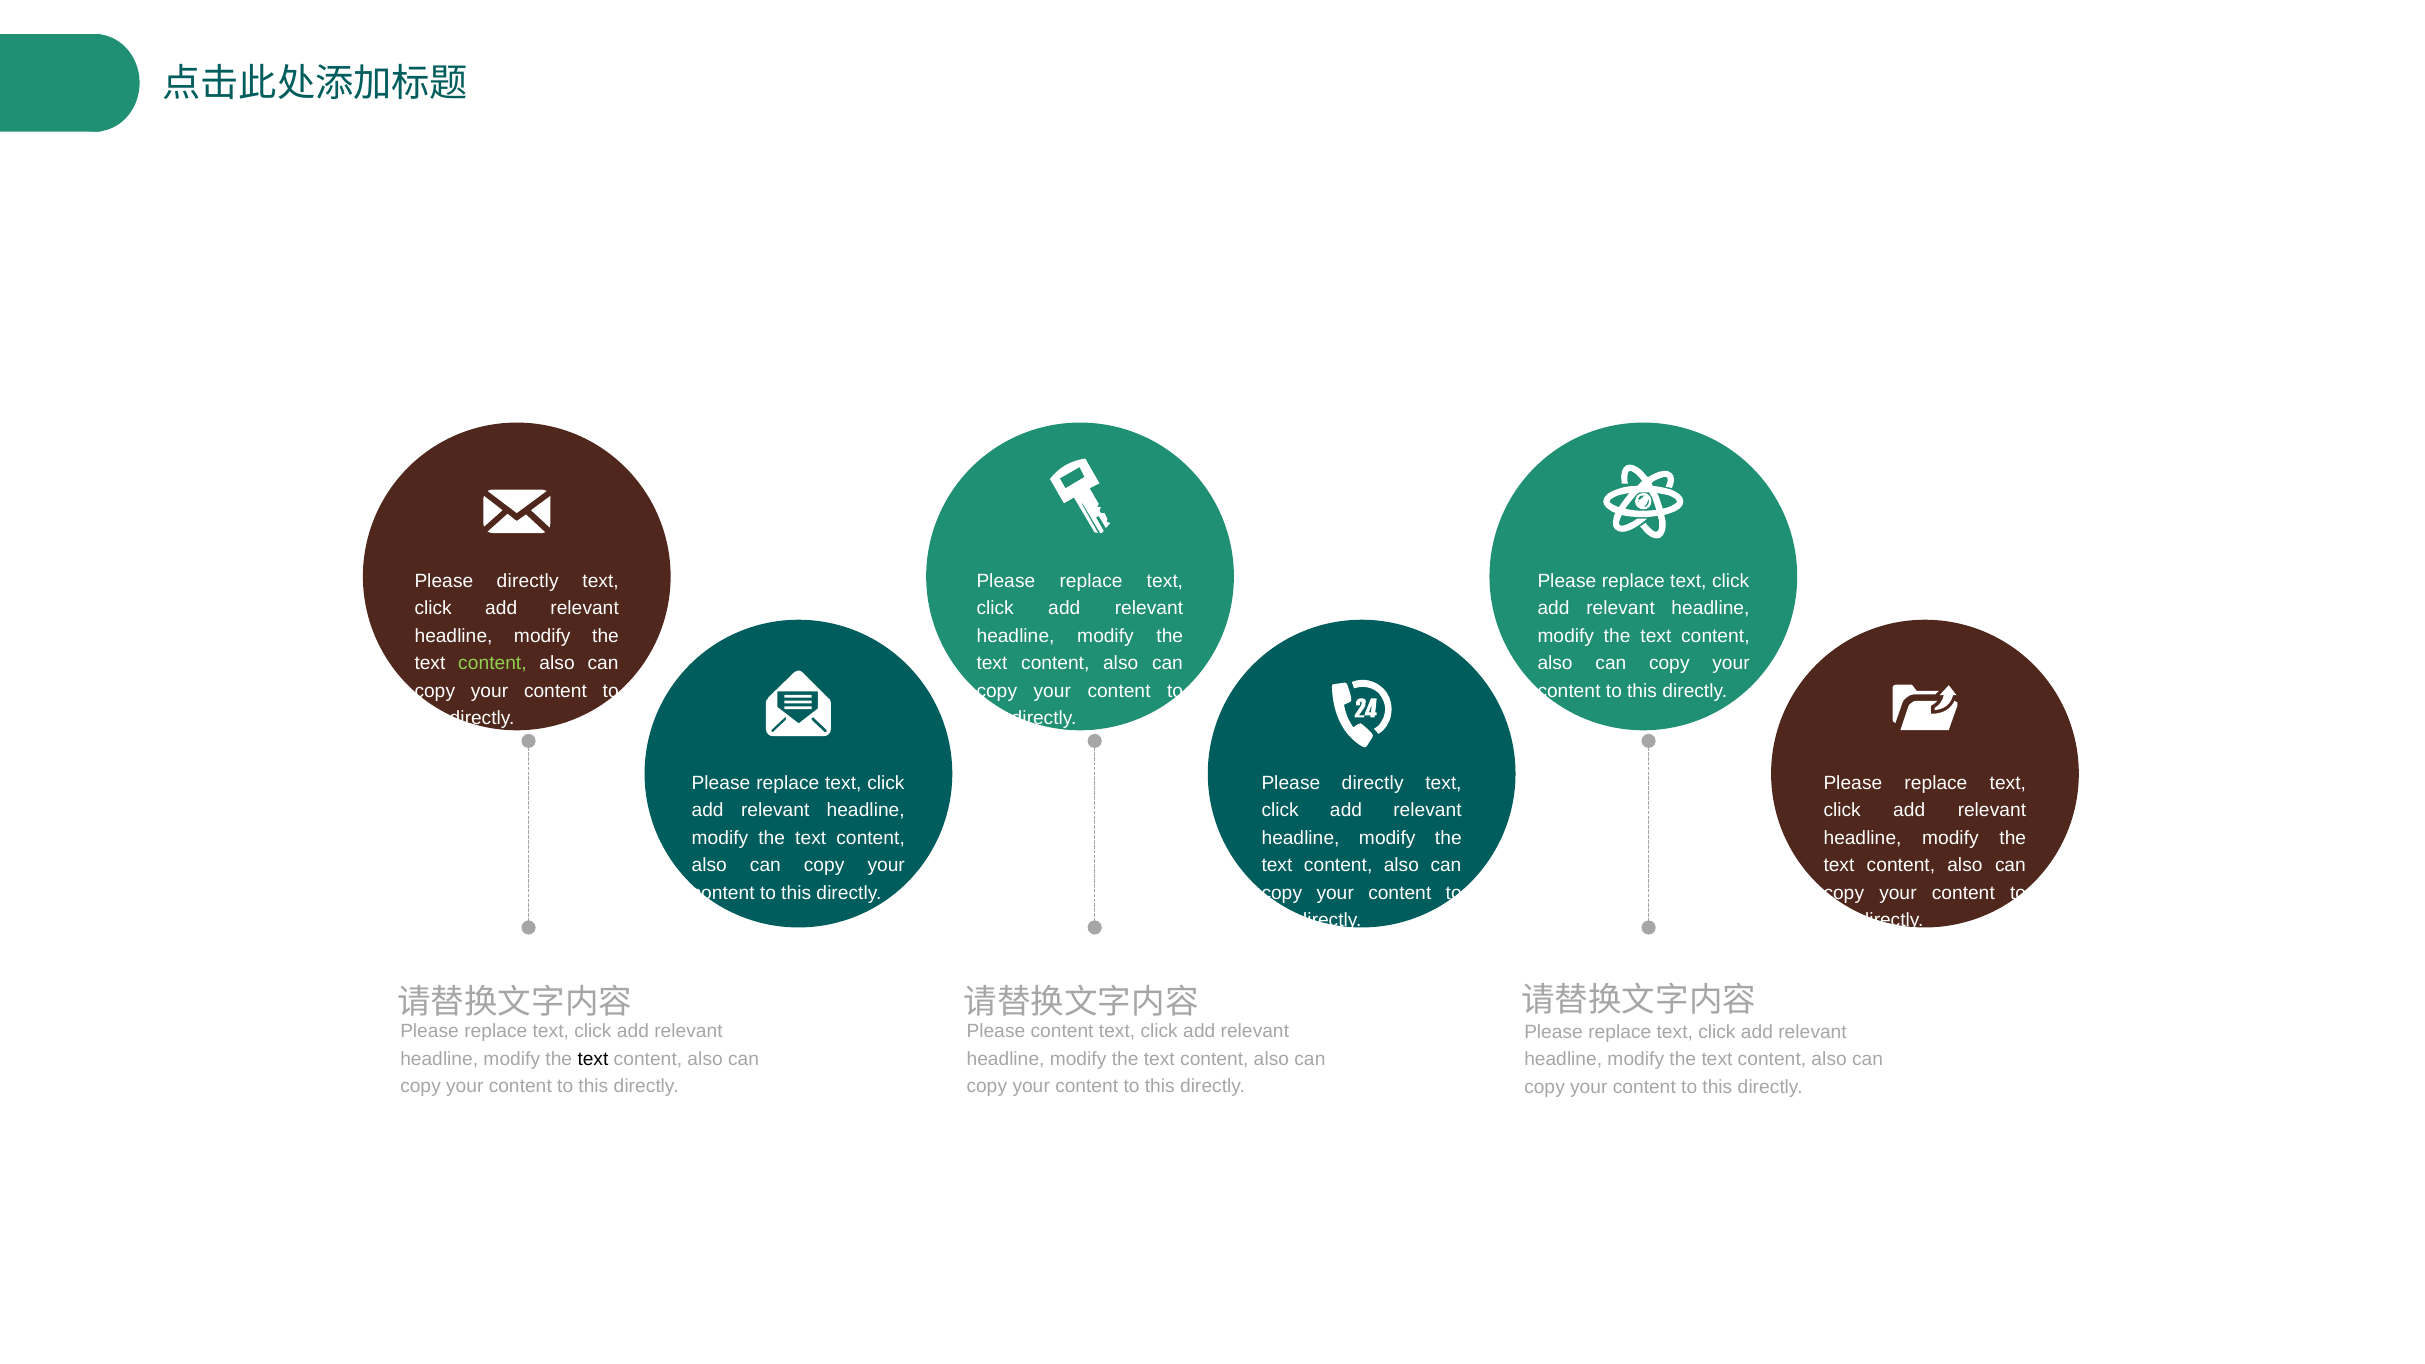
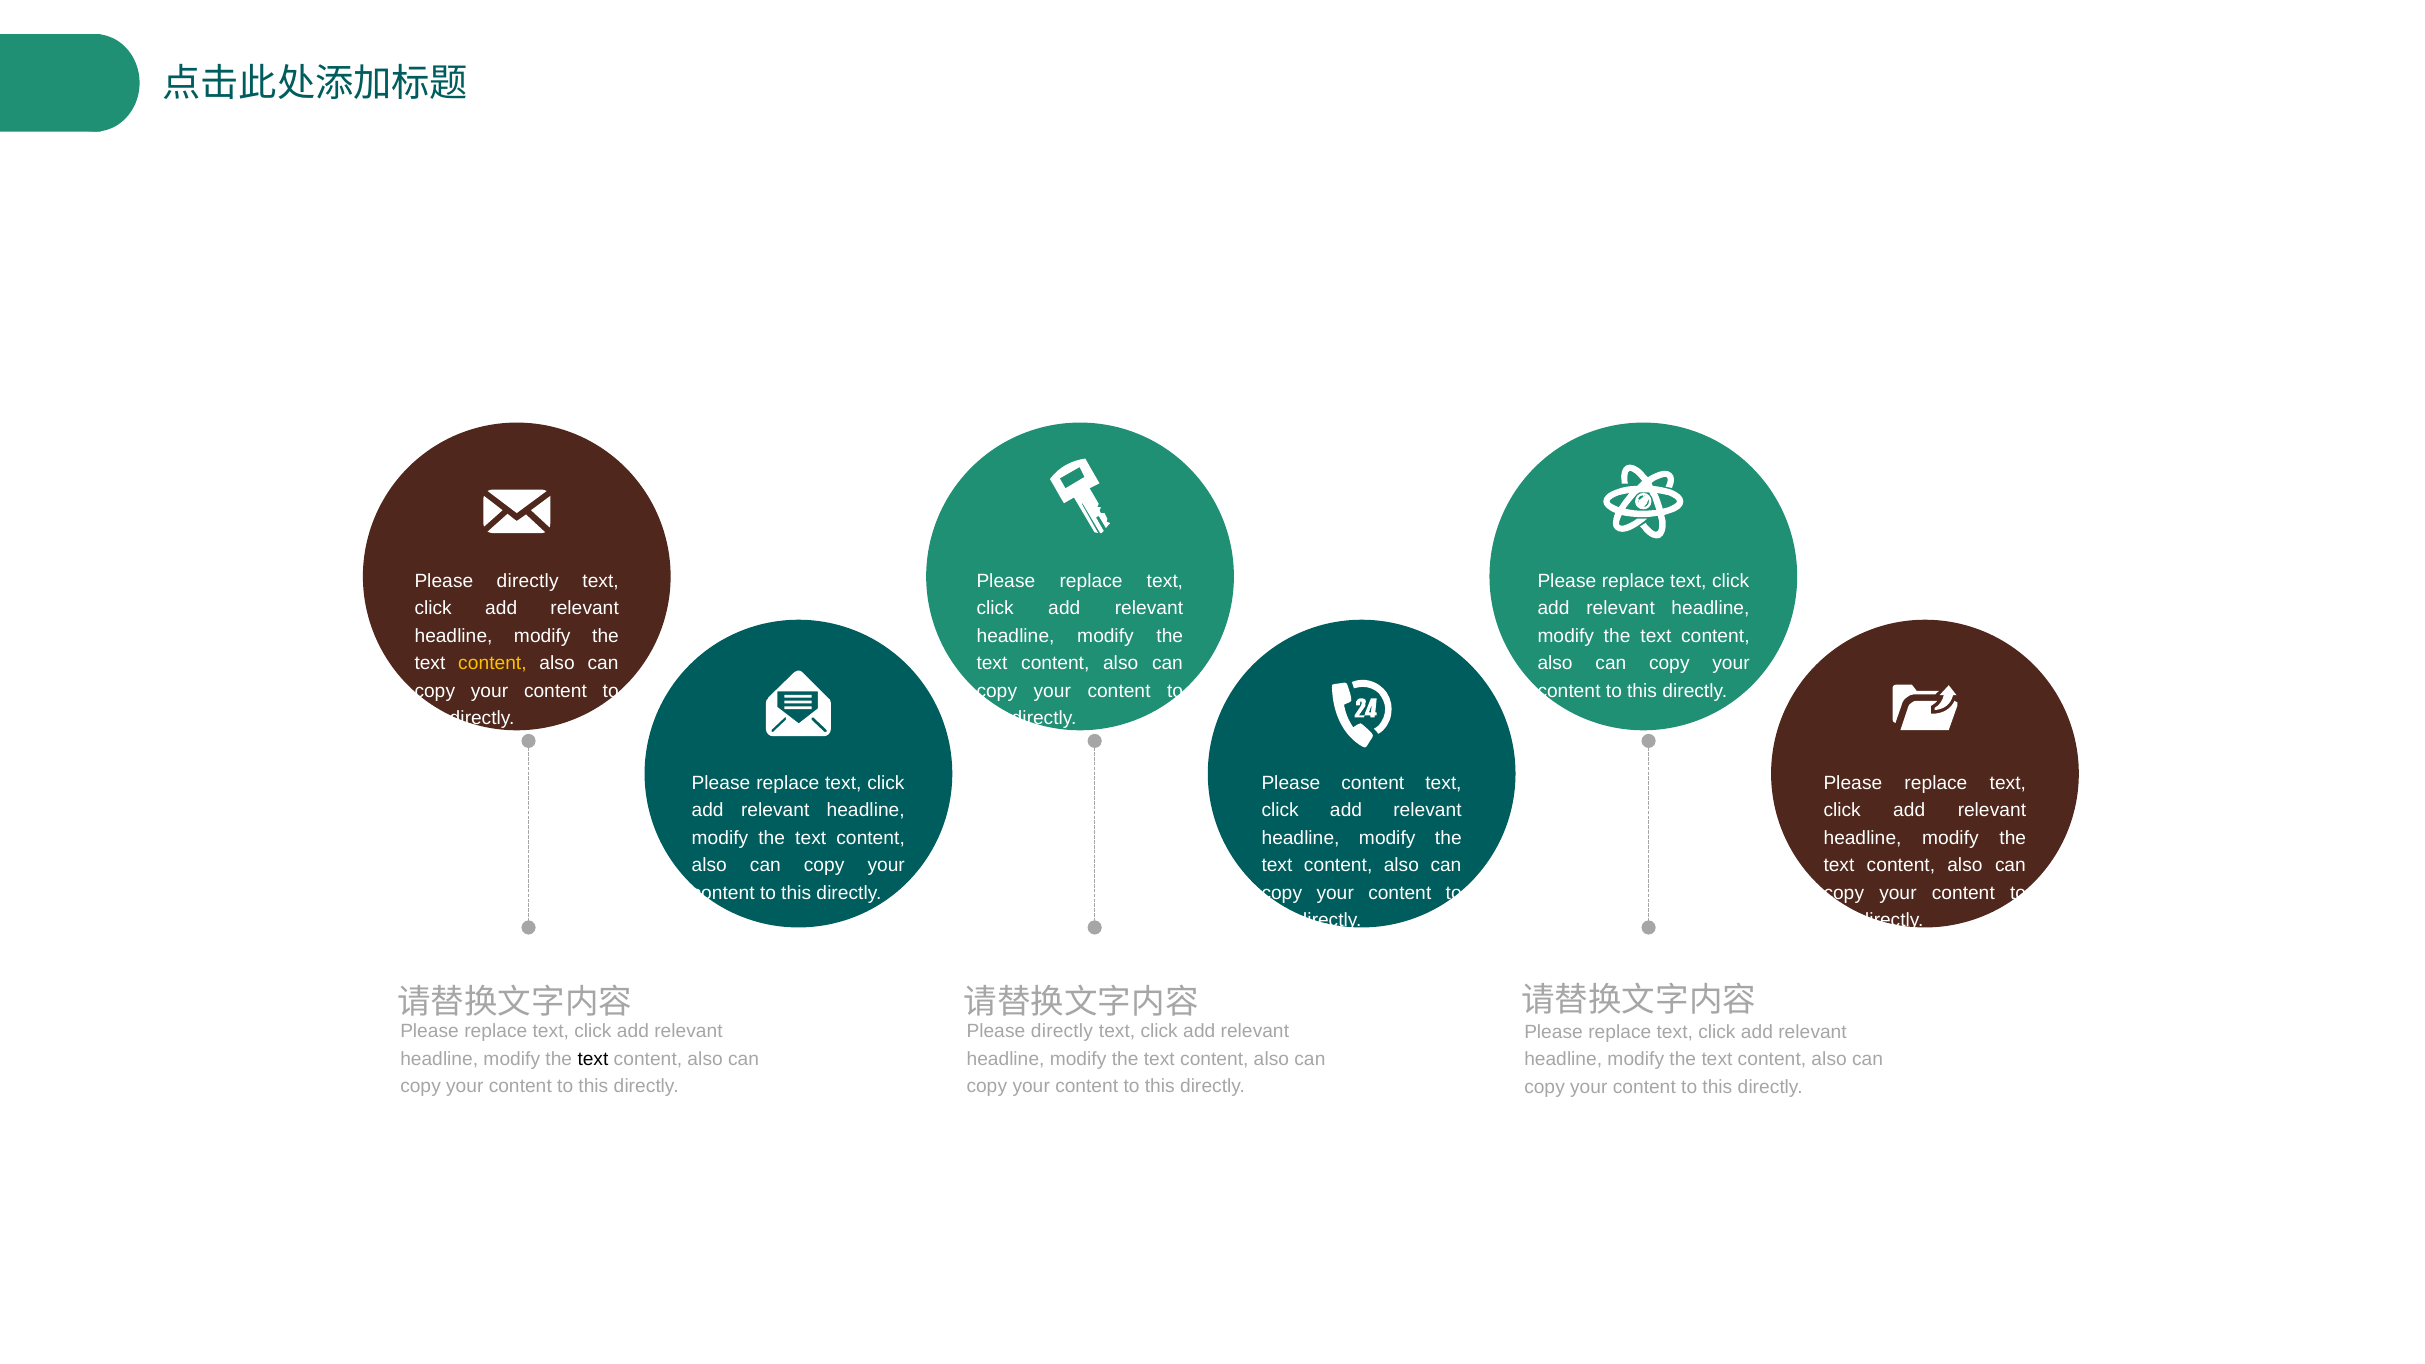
content at (492, 664) colour: light green -> yellow
directly at (1373, 783): directly -> content
content at (1062, 1031): content -> directly
